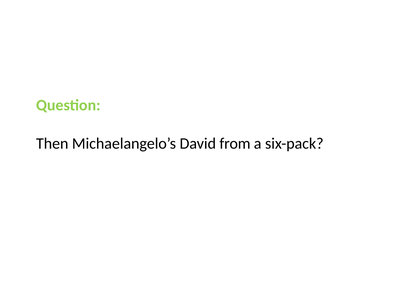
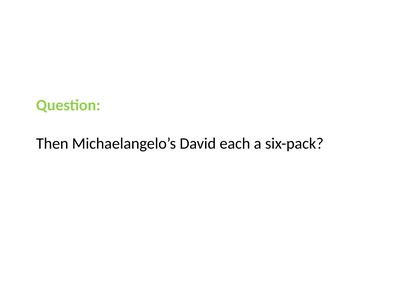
from: from -> each
